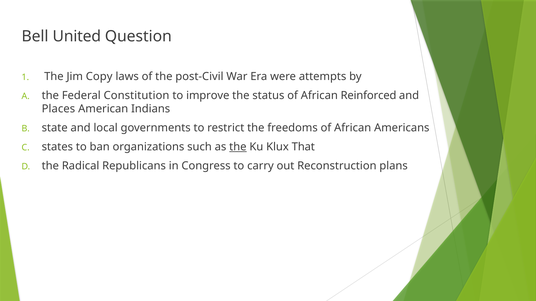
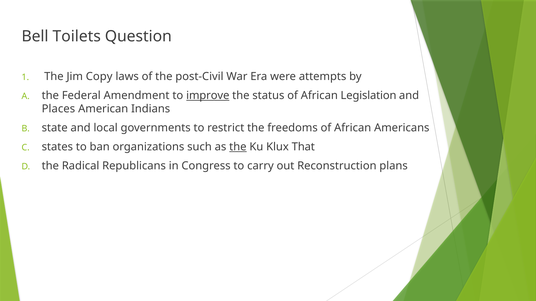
United: United -> Toilets
Constitution: Constitution -> Amendment
improve underline: none -> present
Reinforced: Reinforced -> Legislation
